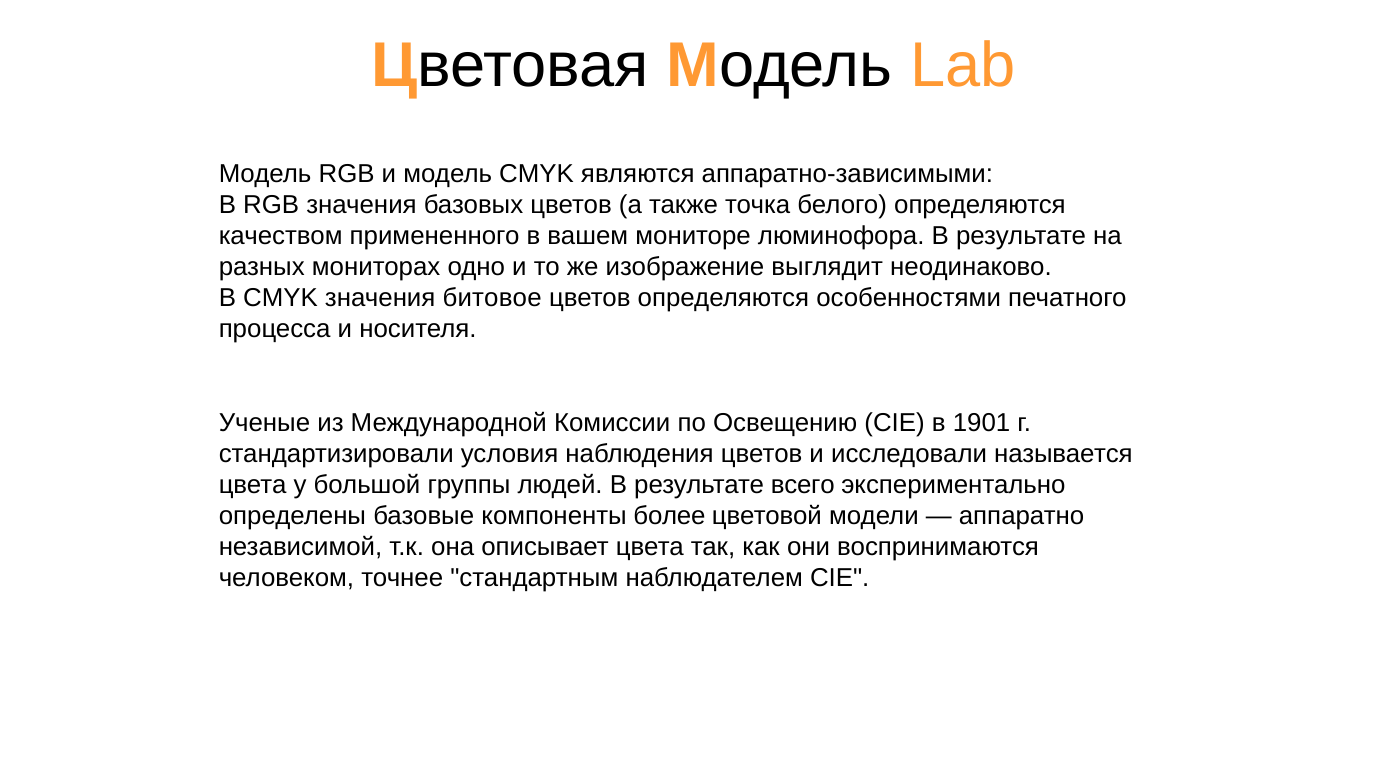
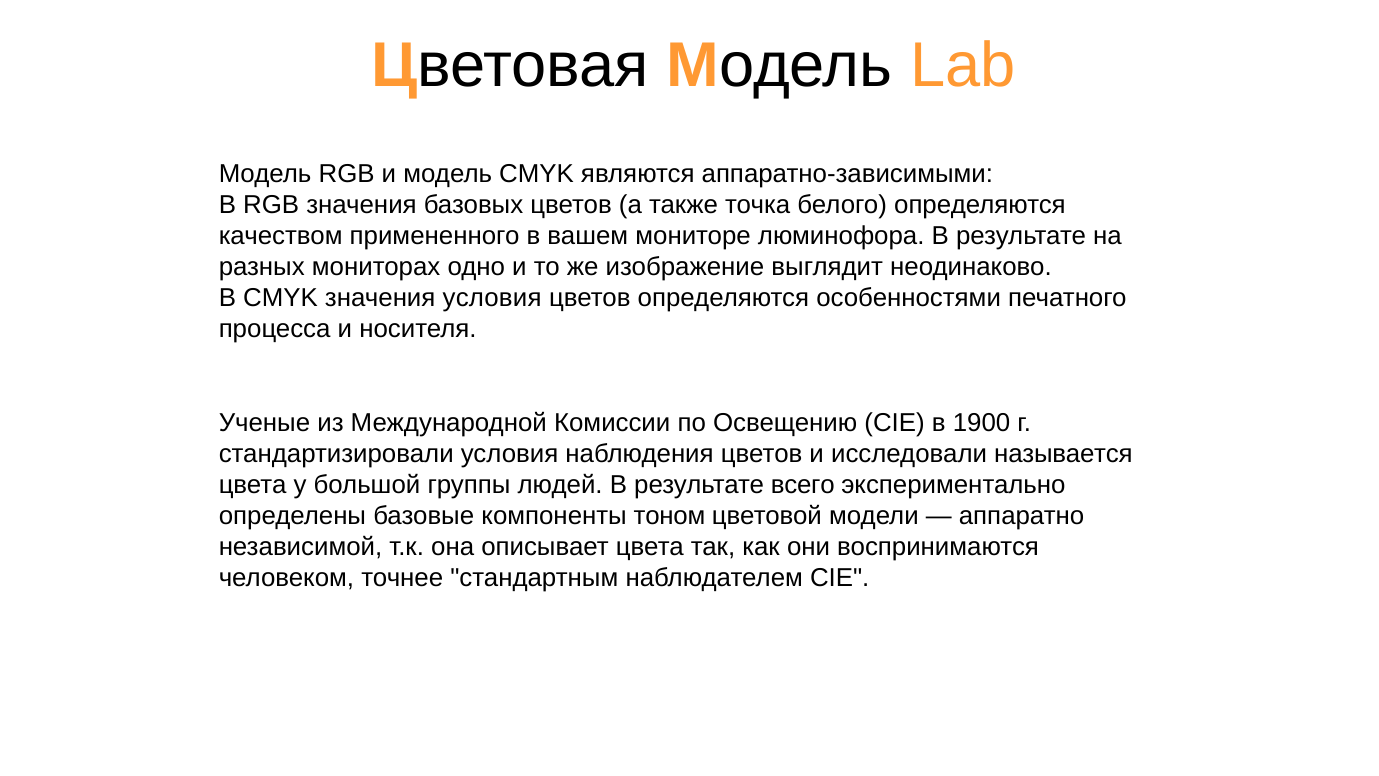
значения битовое: битовое -> условия
1901: 1901 -> 1900
более: более -> тоном
